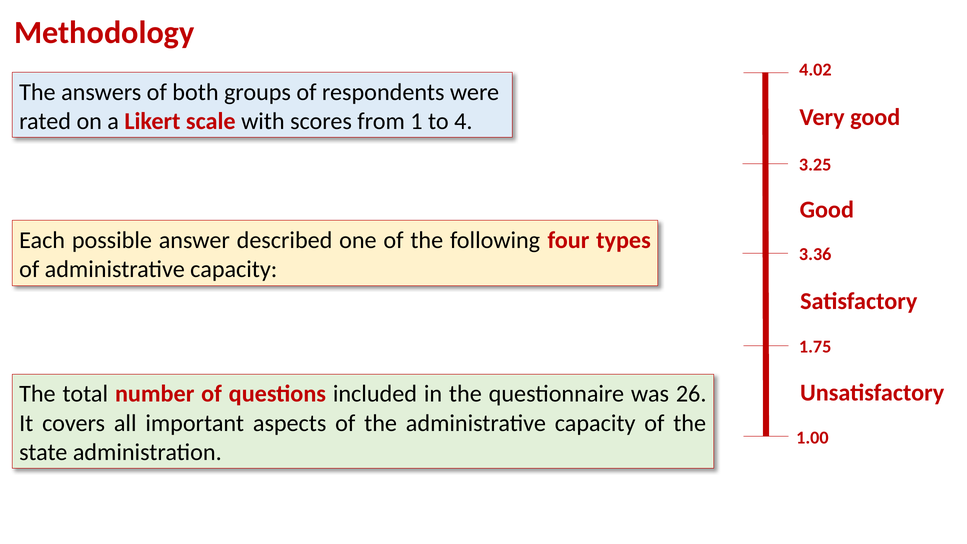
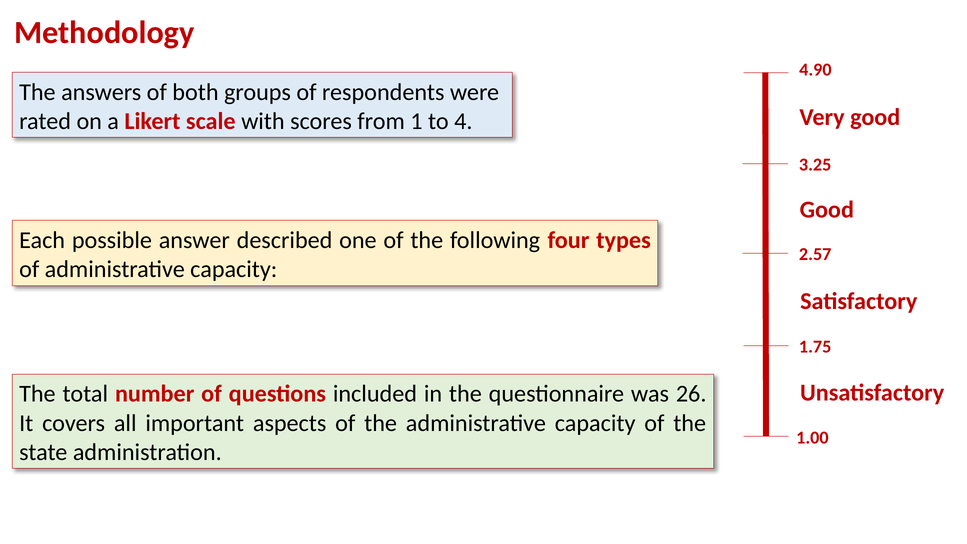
4.02: 4.02 -> 4.90
3.36: 3.36 -> 2.57
